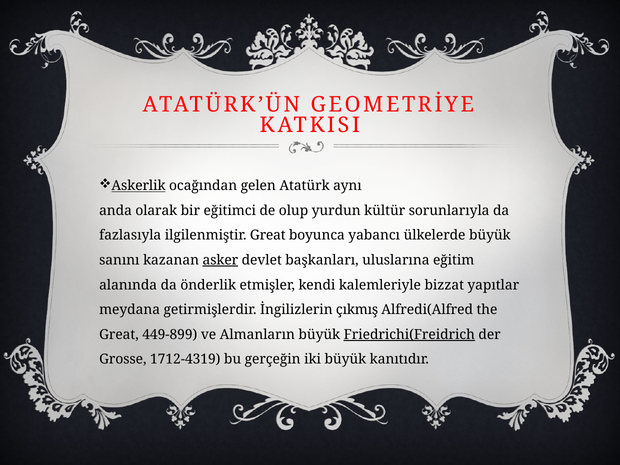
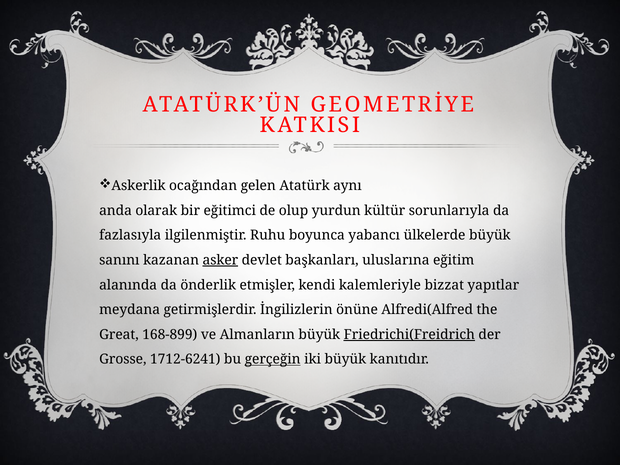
Askerlik underline: present -> none
ilgilenmiştir Great: Great -> Ruhu
çıkmış: çıkmış -> önüne
449-899: 449-899 -> 168-899
1712-4319: 1712-4319 -> 1712-6241
gerçeğin underline: none -> present
